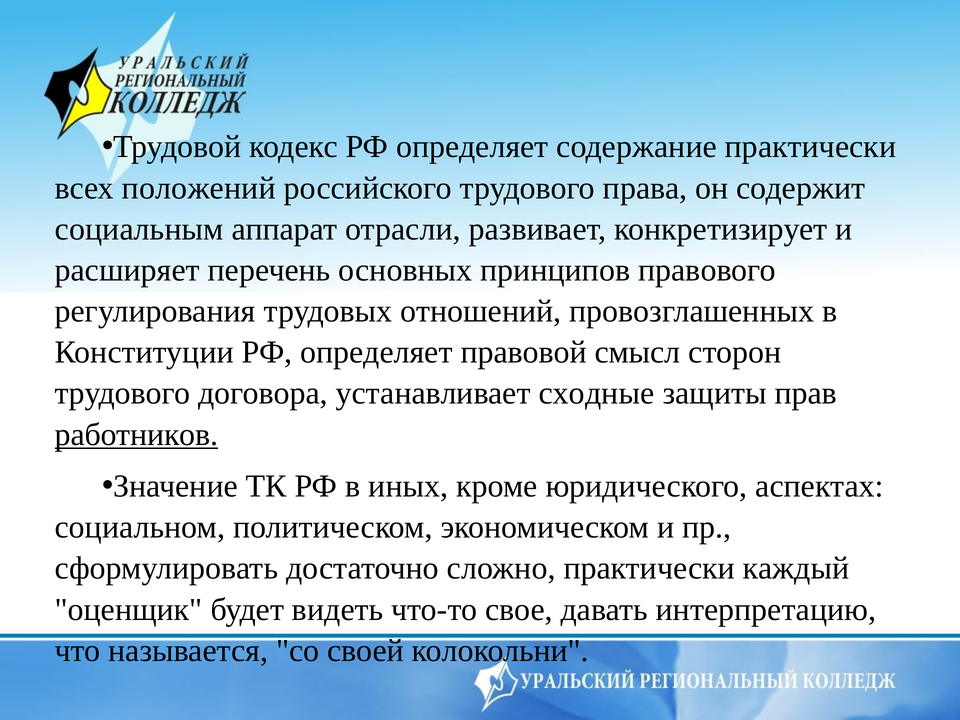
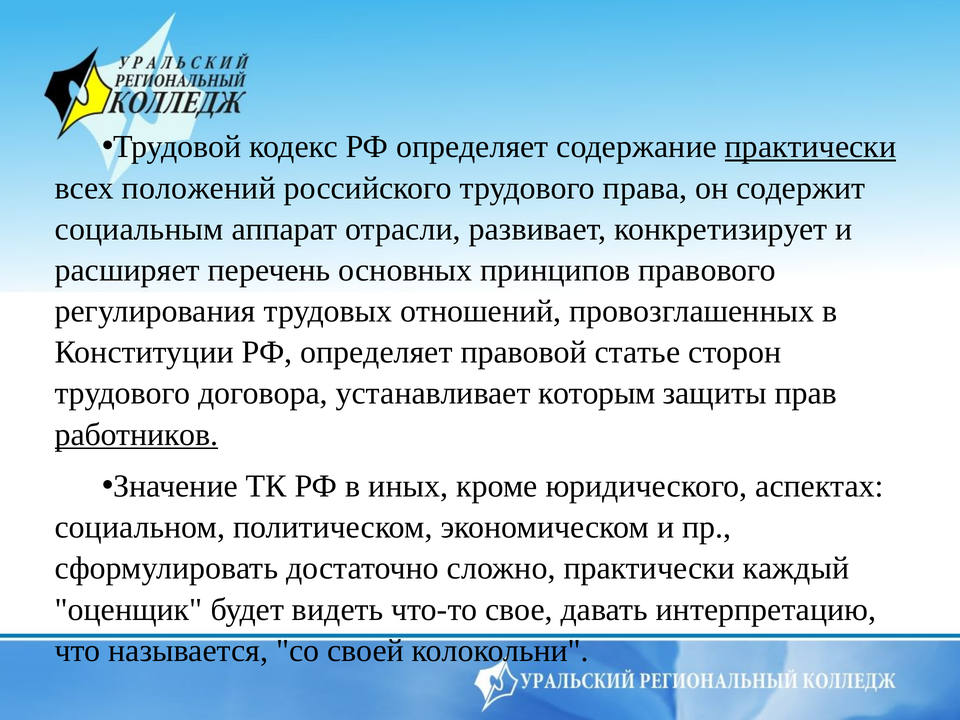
практически at (810, 147) underline: none -> present
смысл: смысл -> статье
сходные: сходные -> которым
